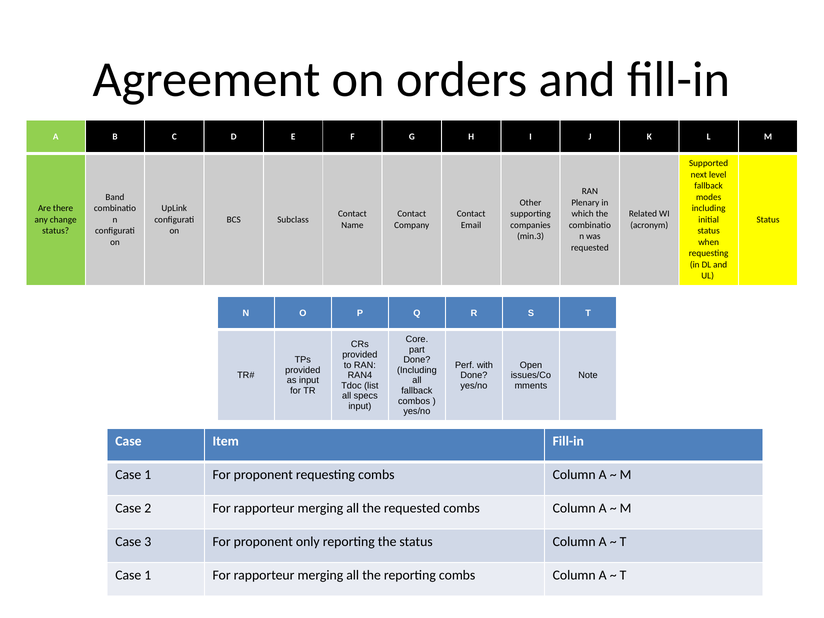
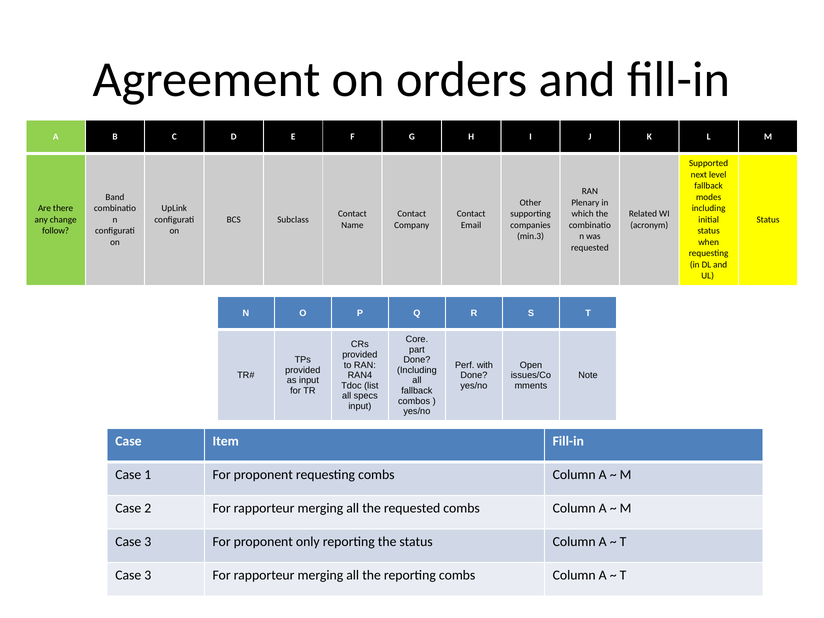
status at (56, 231): status -> follow
1 at (148, 575): 1 -> 3
